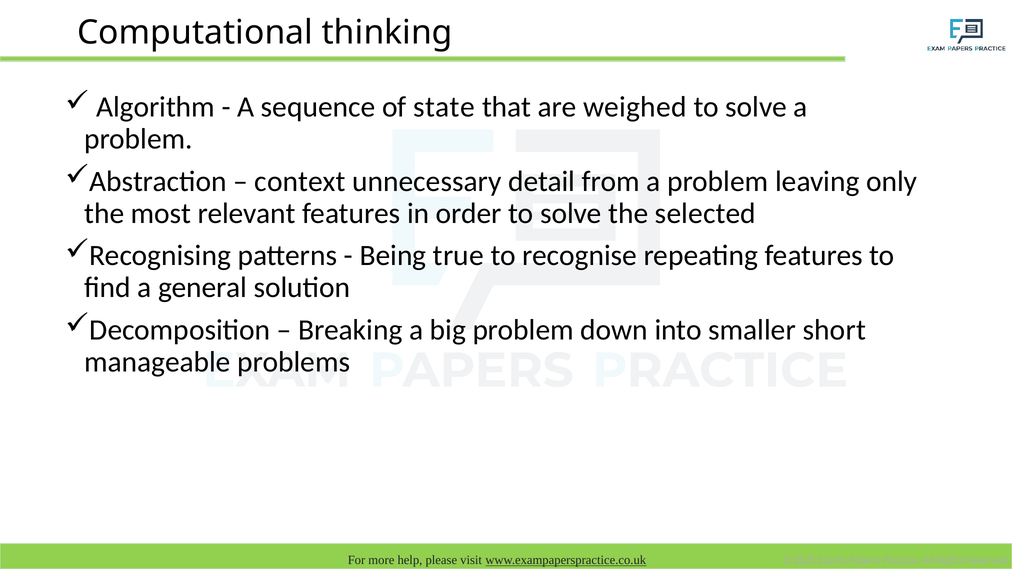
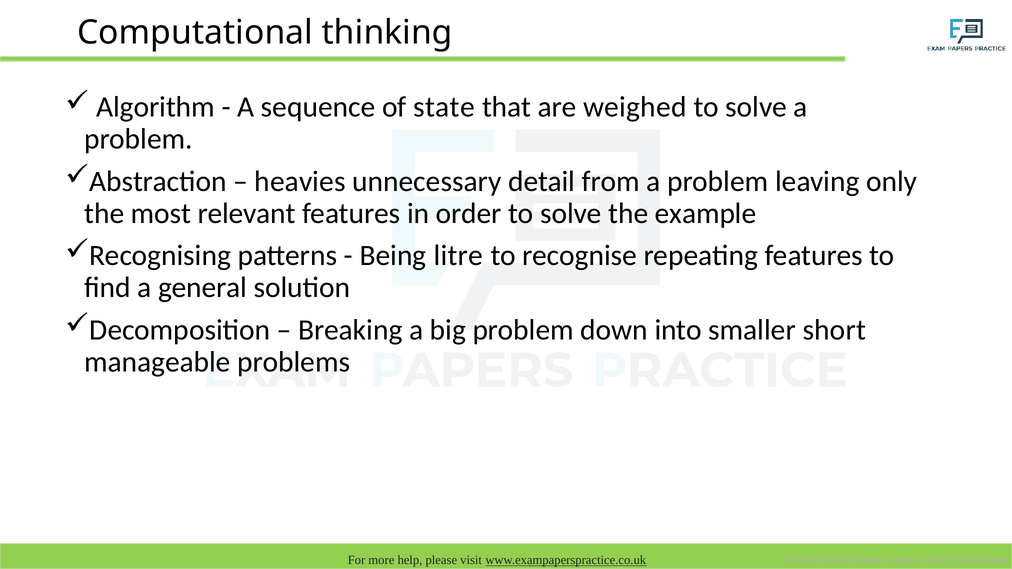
context: context -> heavies
selected: selected -> example
true: true -> litre
